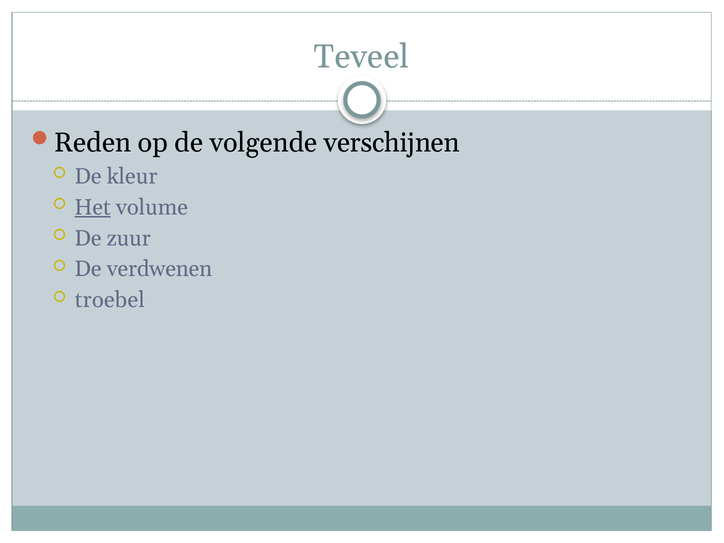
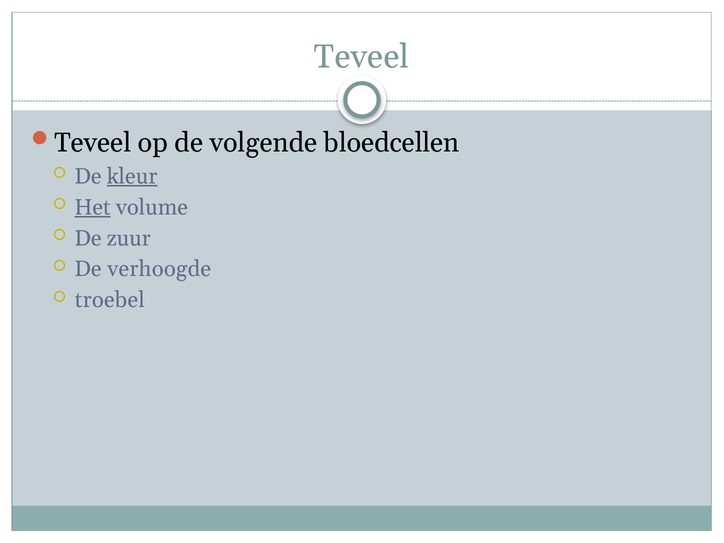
Reden at (93, 143): Reden -> Teveel
verschijnen: verschijnen -> bloedcellen
kleur underline: none -> present
verdwenen: verdwenen -> verhoogde
